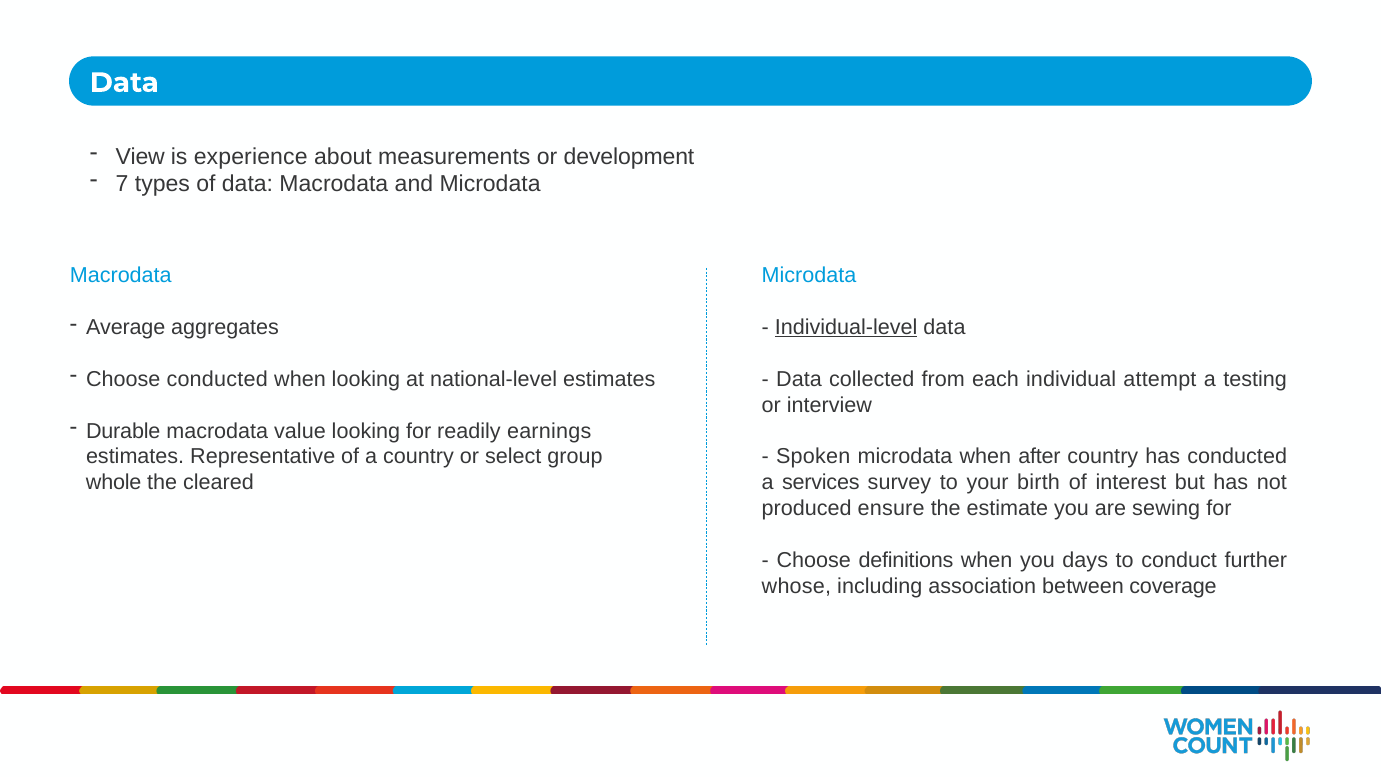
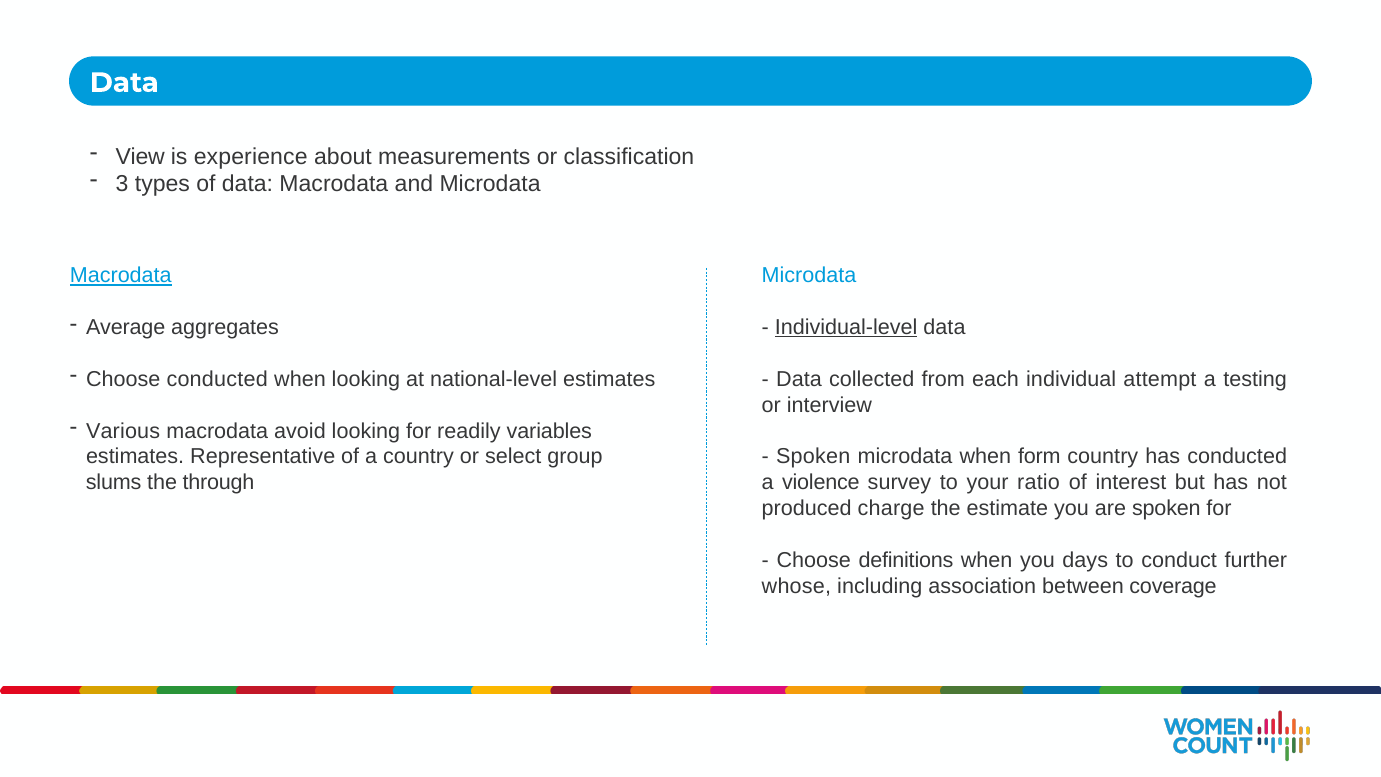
development: development -> classification
7: 7 -> 3
Macrodata at (121, 276) underline: none -> present
Durable: Durable -> Various
value: value -> avoid
earnings: earnings -> variables
after: after -> form
whole: whole -> slums
cleared: cleared -> through
services: services -> violence
birth: birth -> ratio
ensure: ensure -> charge
are sewing: sewing -> spoken
